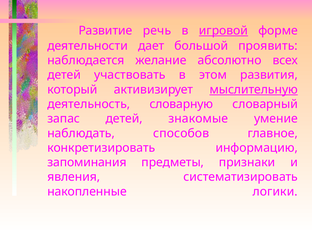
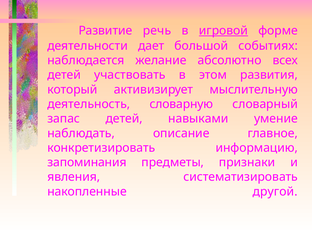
проявить: проявить -> событиях
мыслительную underline: present -> none
знакомые: знакомые -> навыками
способов: способов -> описание
логики: логики -> другой
